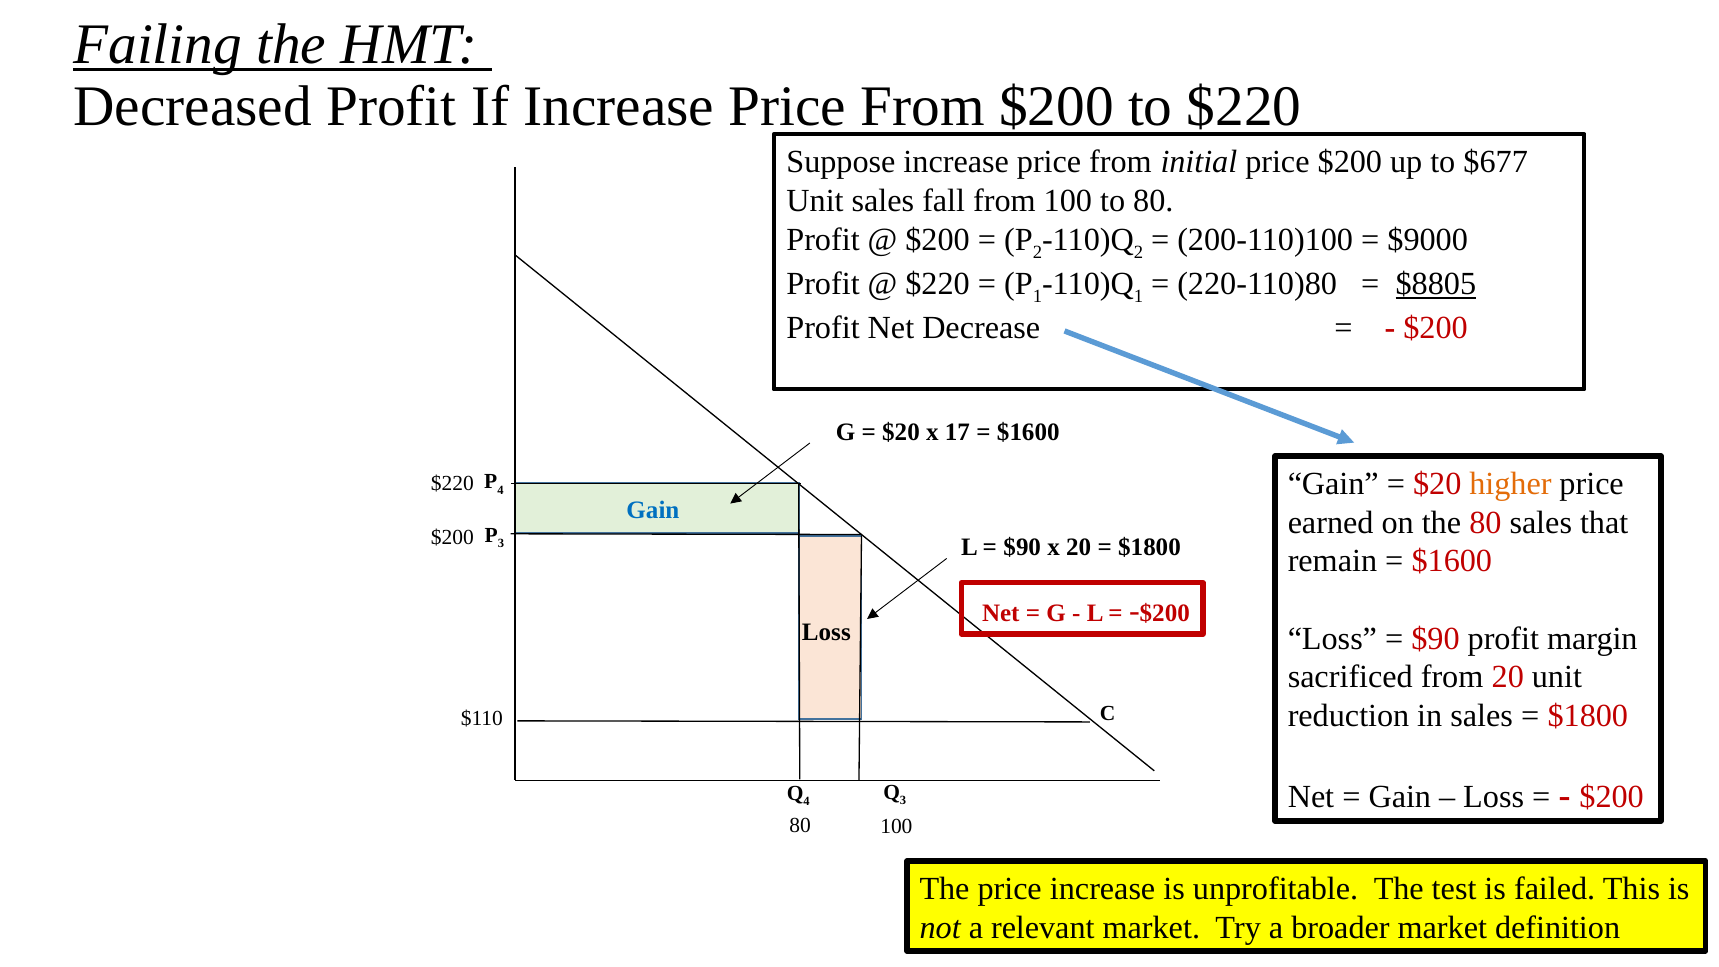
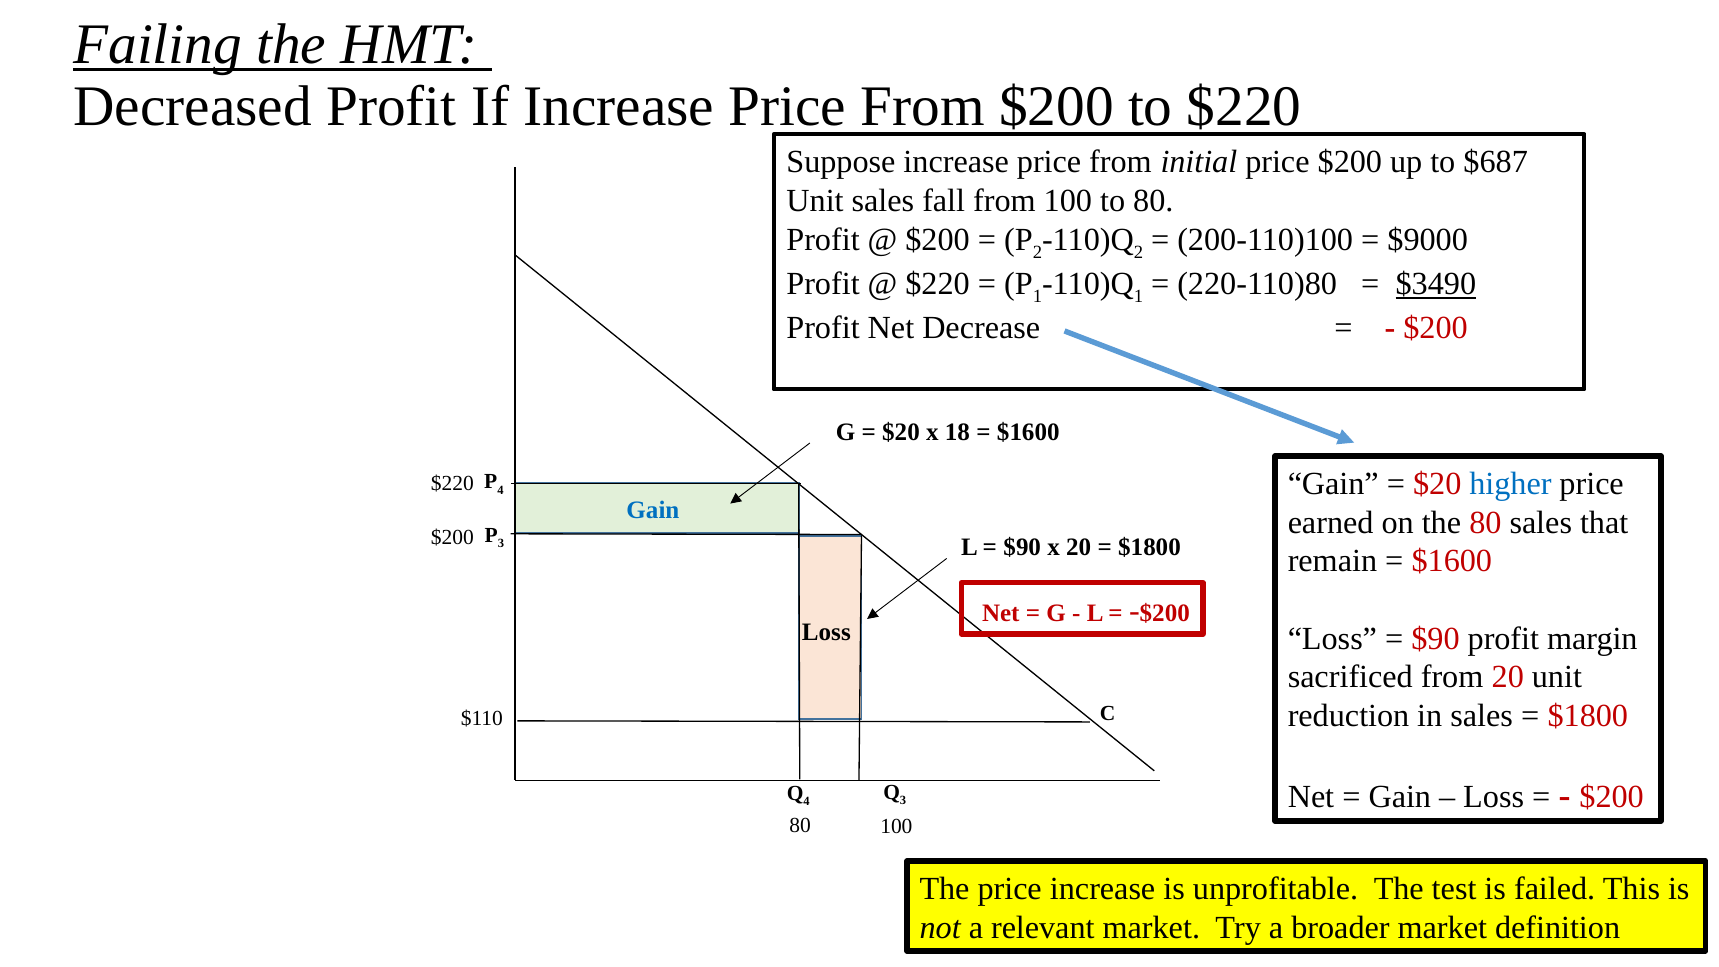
$677: $677 -> $687
$8805: $8805 -> $3490
17: 17 -> 18
higher colour: orange -> blue
